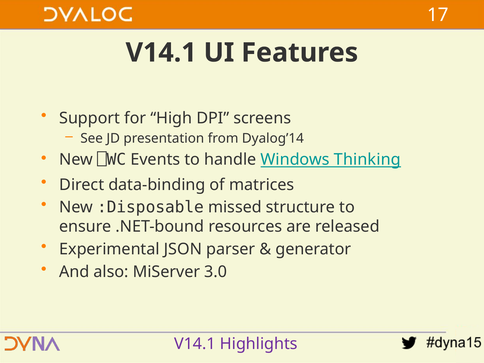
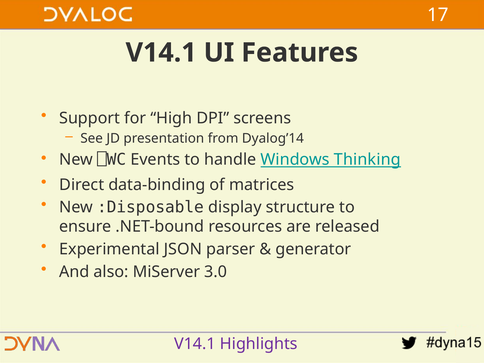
missed: missed -> display
